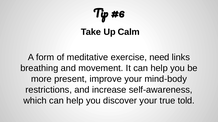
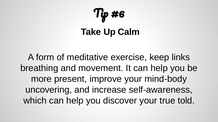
need: need -> keep
restrictions: restrictions -> uncovering
